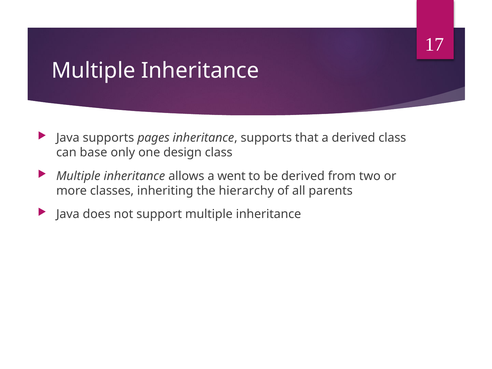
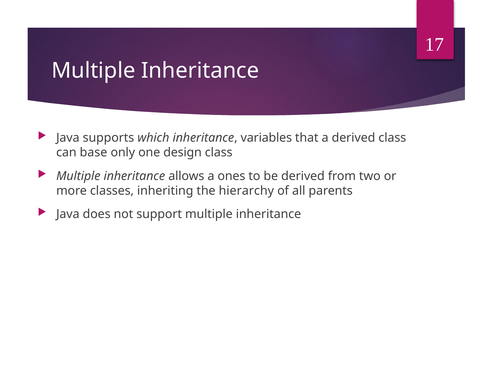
pages: pages -> which
inheritance supports: supports -> variables
went: went -> ones
